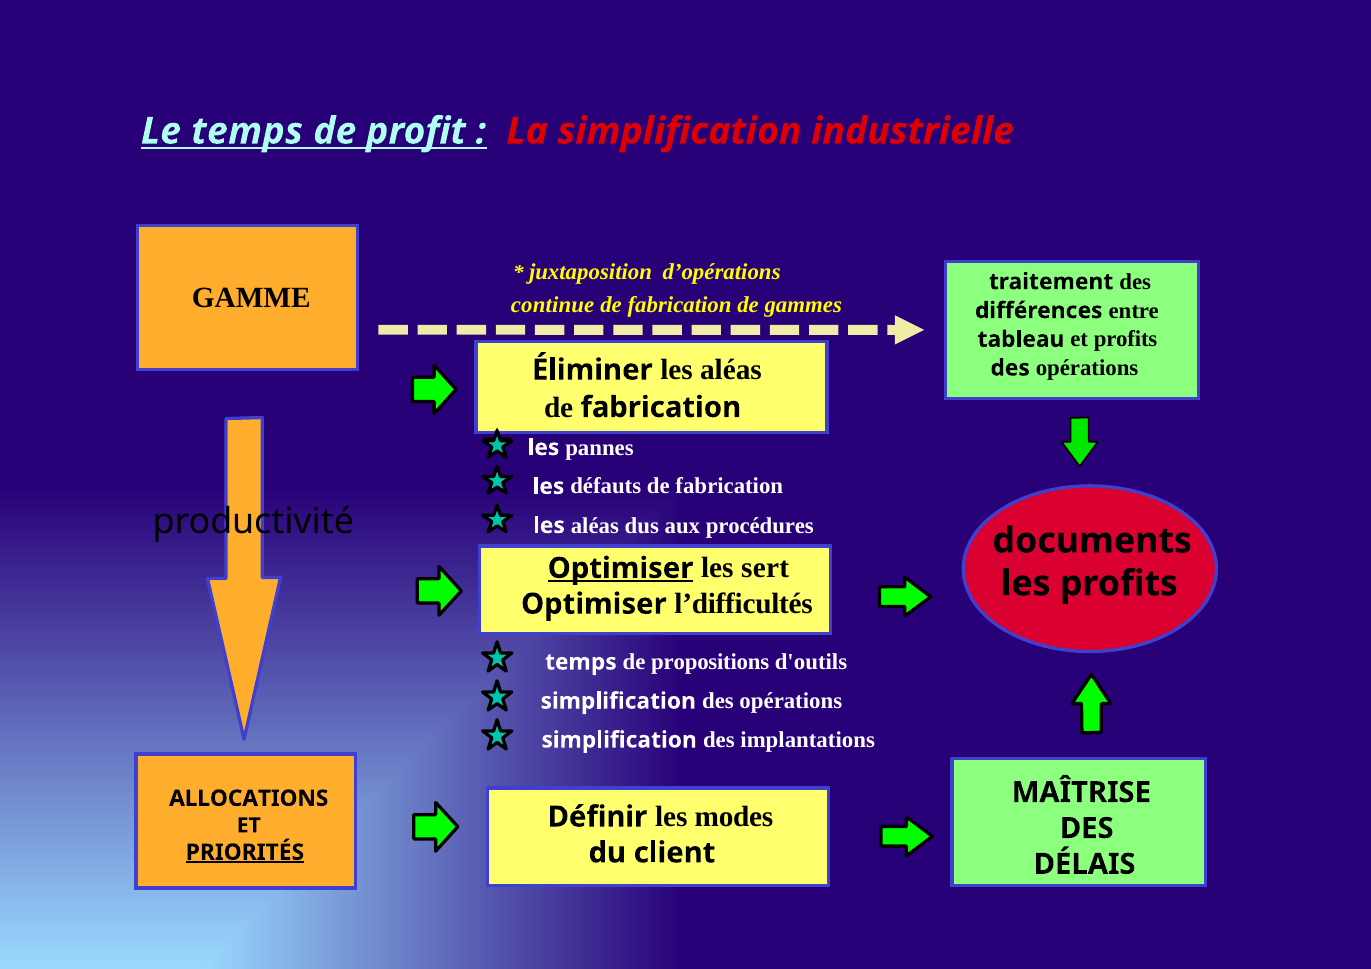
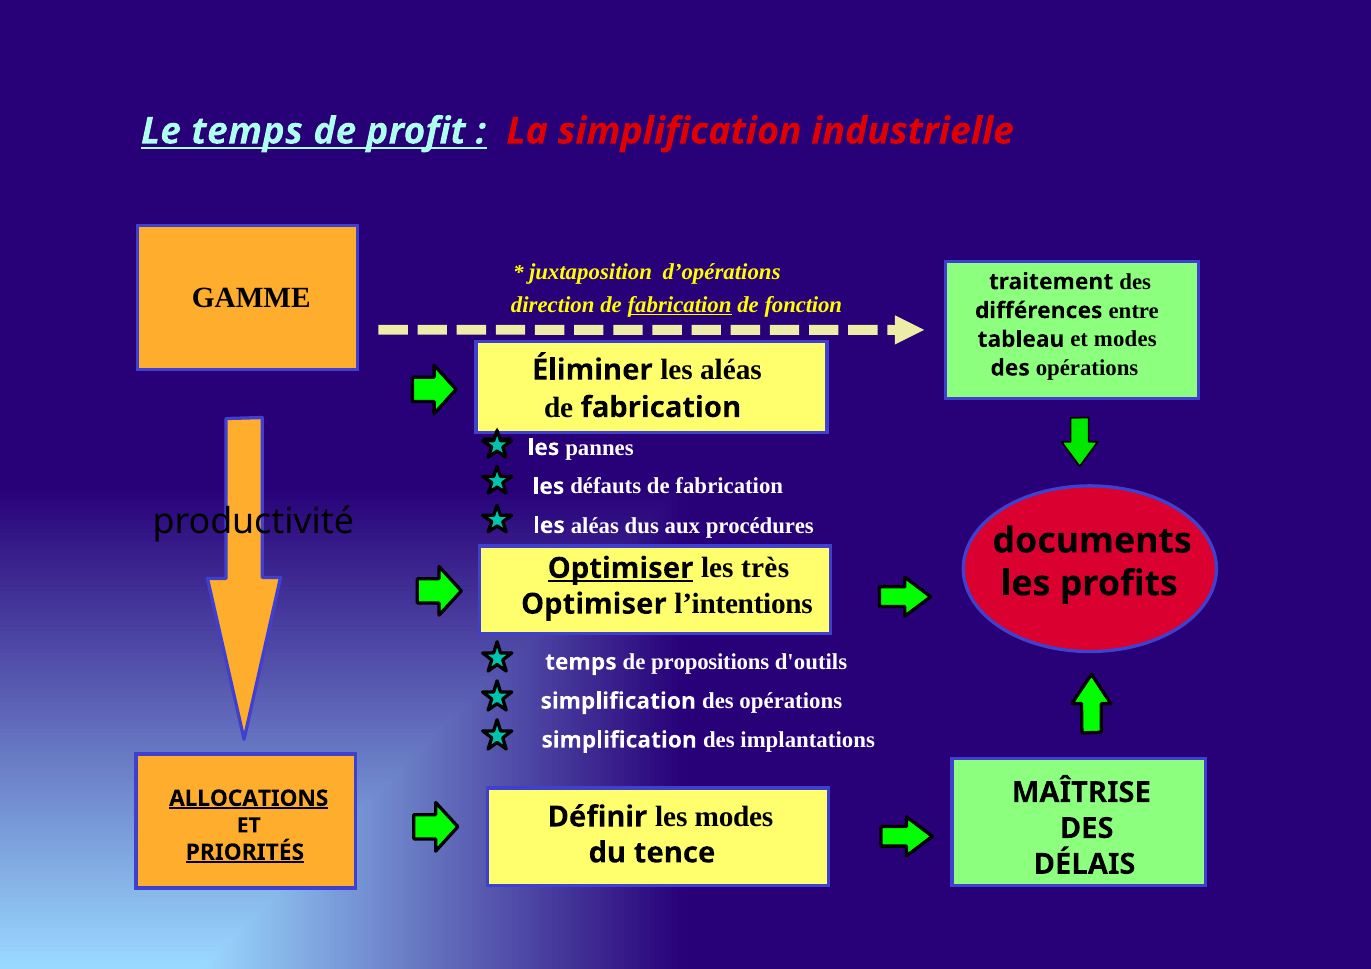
continue: continue -> direction
fabrication at (680, 305) underline: none -> present
gammes: gammes -> fonction
et profits: profits -> modes
sert: sert -> très
l’difficultés: l’difficultés -> l’intentions
ALLOCATIONS underline: none -> present
client: client -> tence
